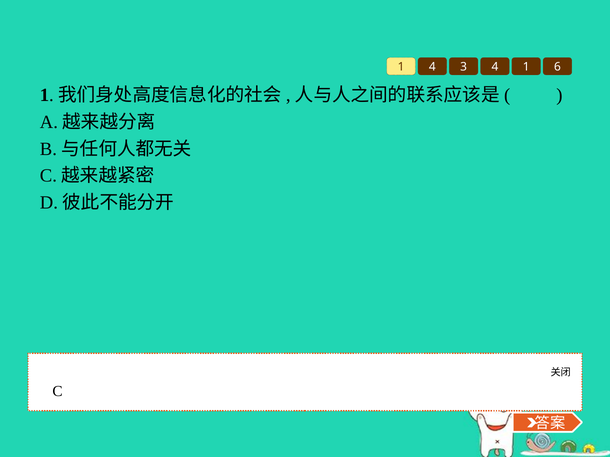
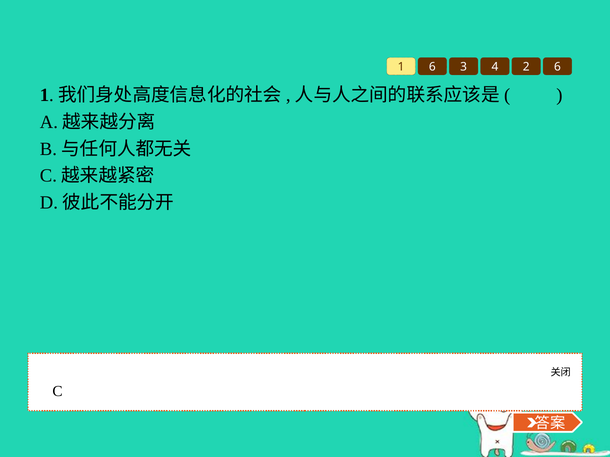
1 4: 4 -> 6
4 1: 1 -> 2
